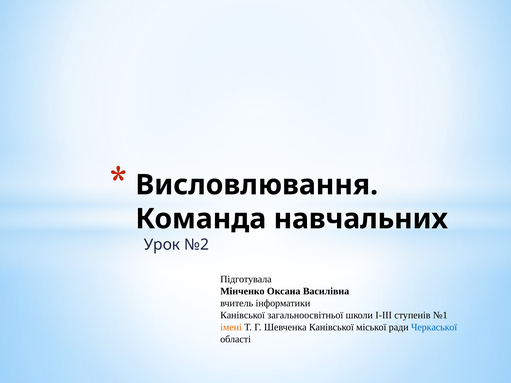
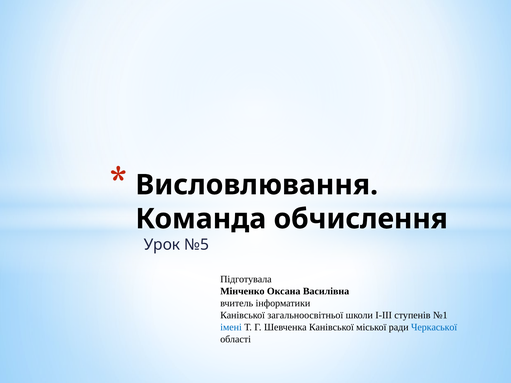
навчальних: навчальних -> обчислення
№2: №2 -> №5
імені colour: orange -> blue
